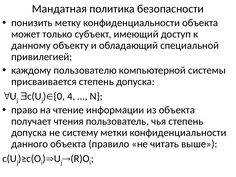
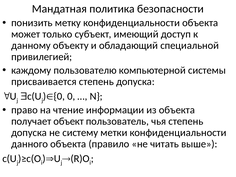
4: 4 -> 0
чтения: чтения -> объект
